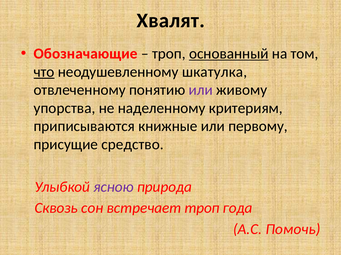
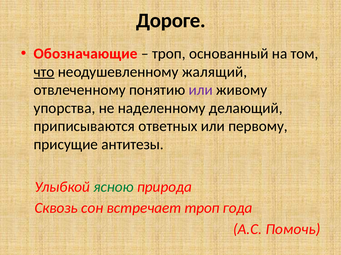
Хвалят: Хвалят -> Дороге
основанный underline: present -> none
шкатулка: шкатулка -> жалящий
критериям: критериям -> делающий
книжные: книжные -> ответных
средство: средство -> антитезы
ясною colour: purple -> green
